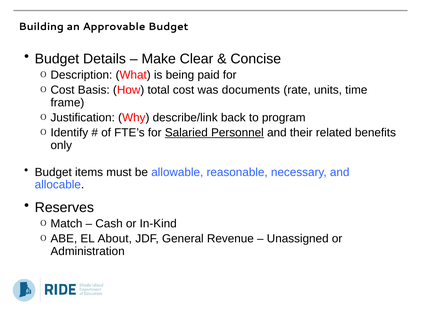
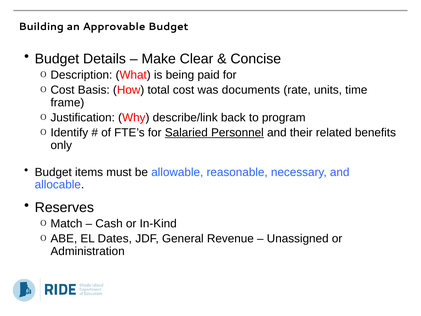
About: About -> Dates
